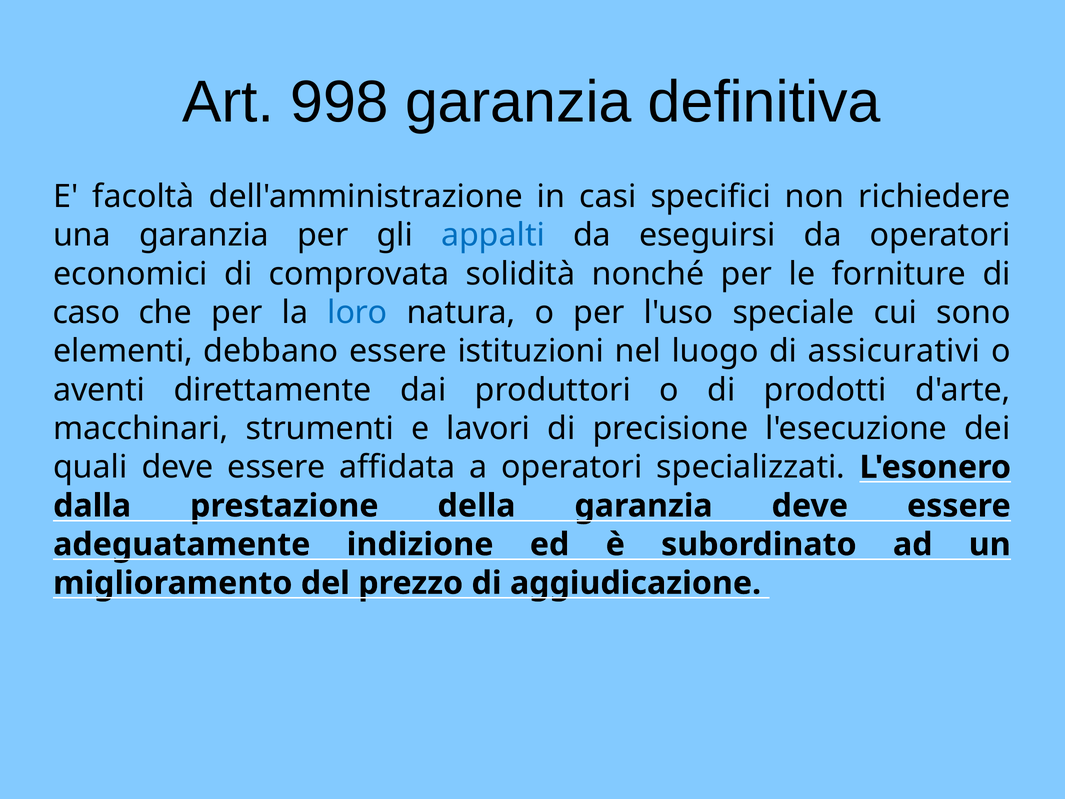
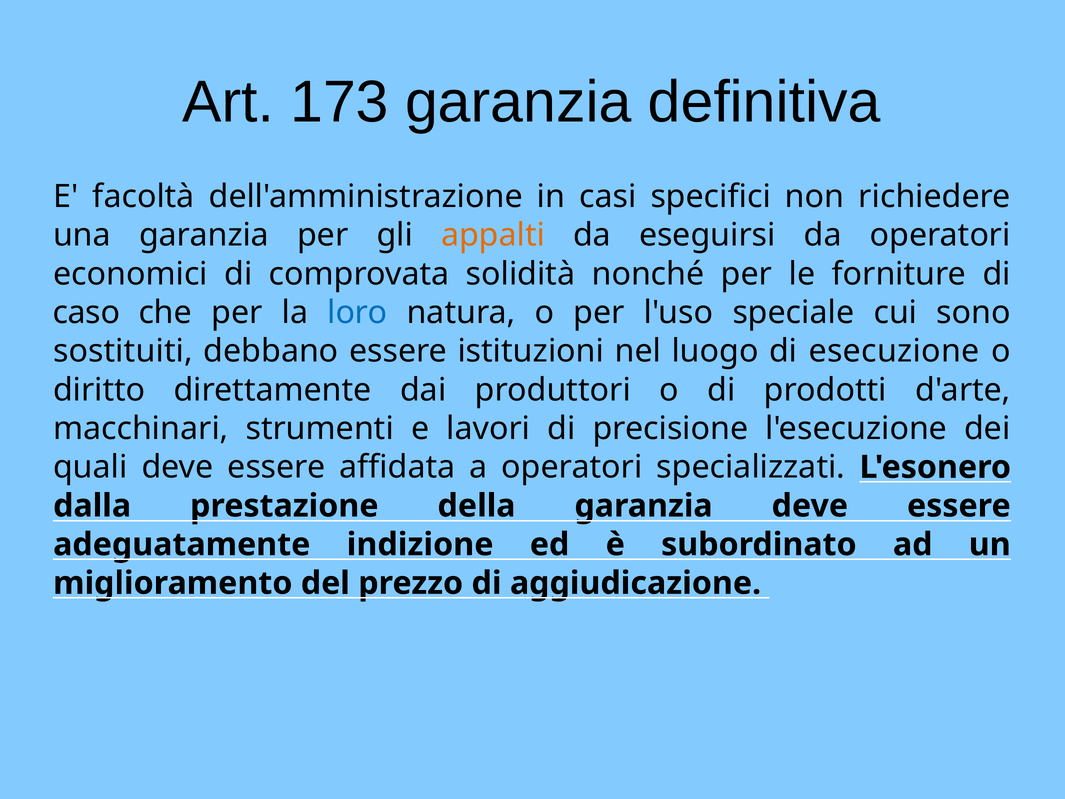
998: 998 -> 173
appalti colour: blue -> orange
elementi: elementi -> sostituiti
assicurativi: assicurativi -> esecuzione
aventi: aventi -> diritto
